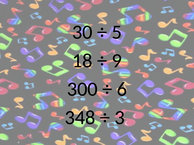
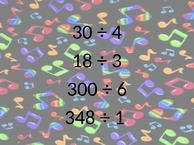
5: 5 -> 4
9: 9 -> 3
3: 3 -> 1
